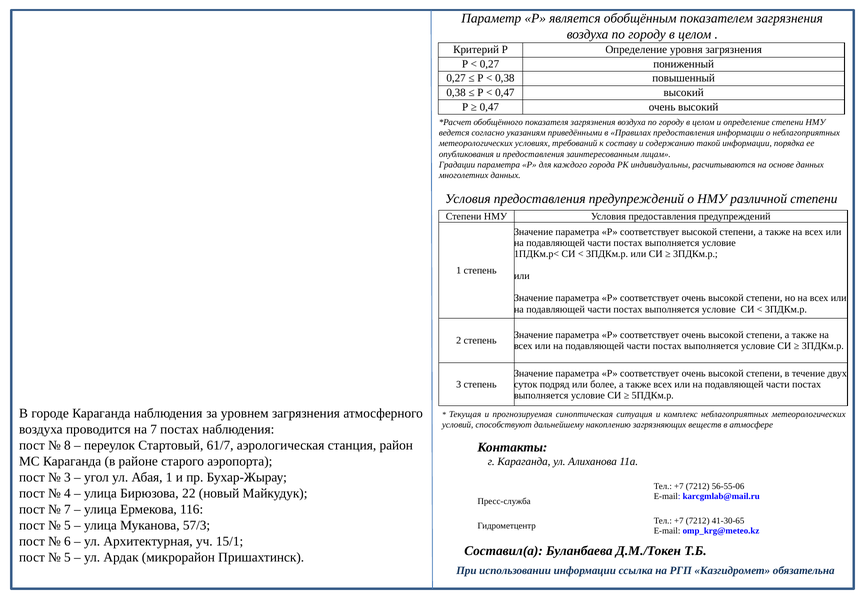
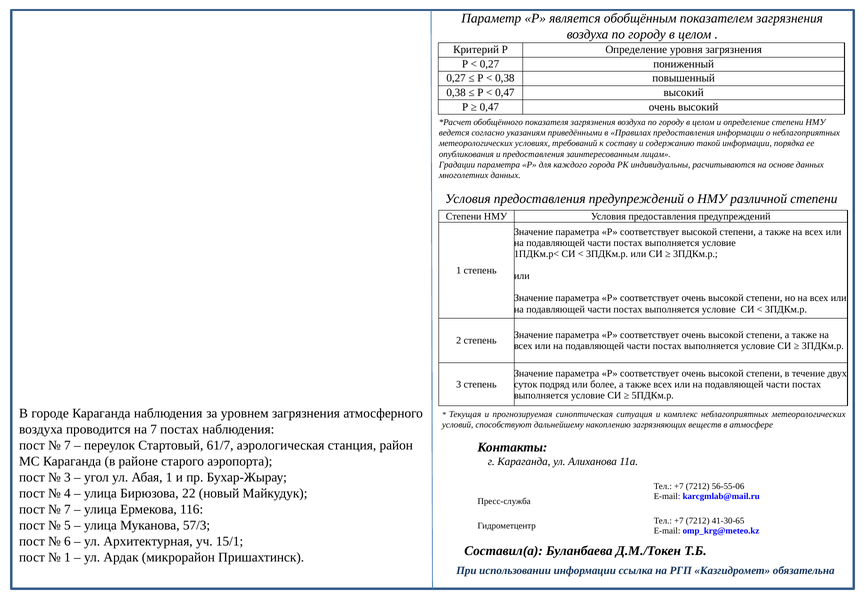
8 at (67, 445): 8 -> 7
5 at (67, 557): 5 -> 1
